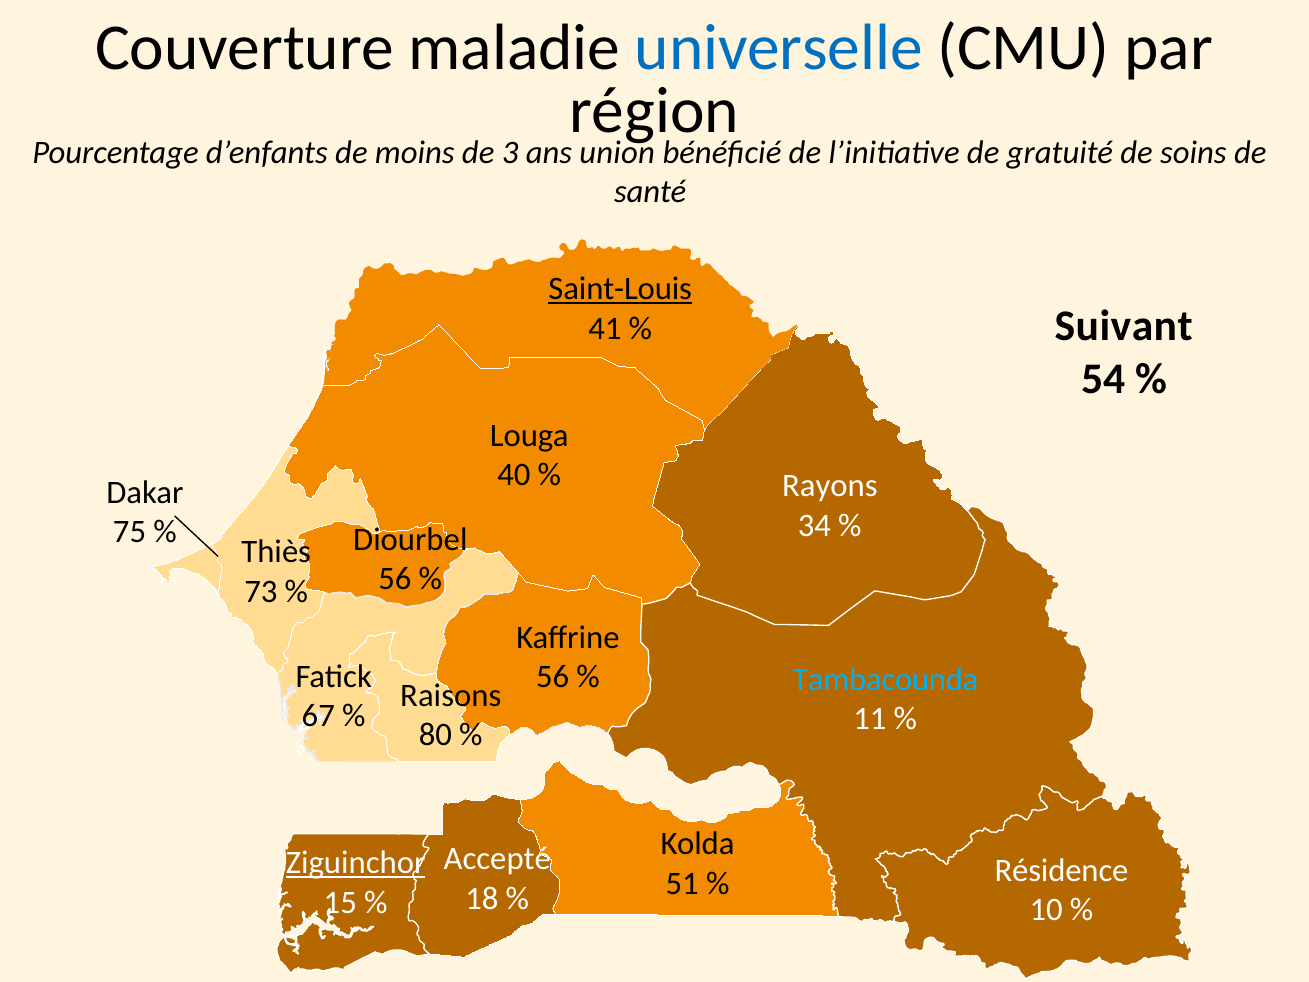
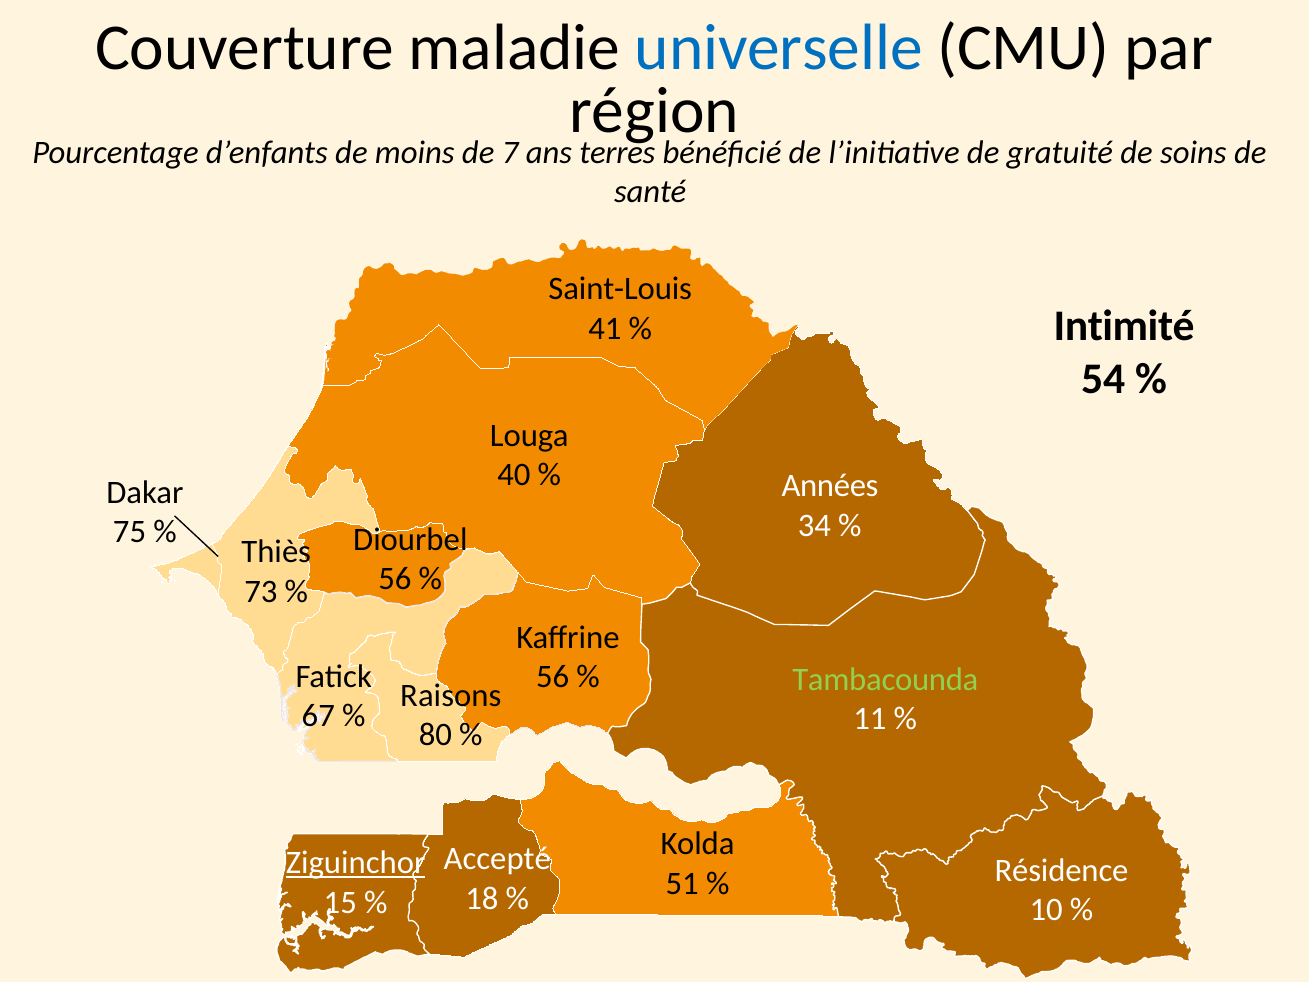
3: 3 -> 7
union: union -> terres
Saint-Louis underline: present -> none
Suivant: Suivant -> Intimité
Rayons: Rayons -> Années
Tambacounda colour: light blue -> light green
